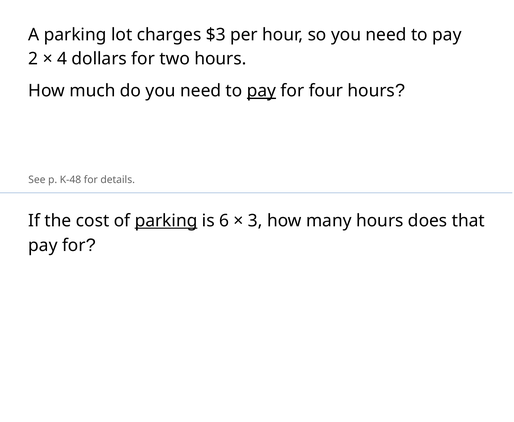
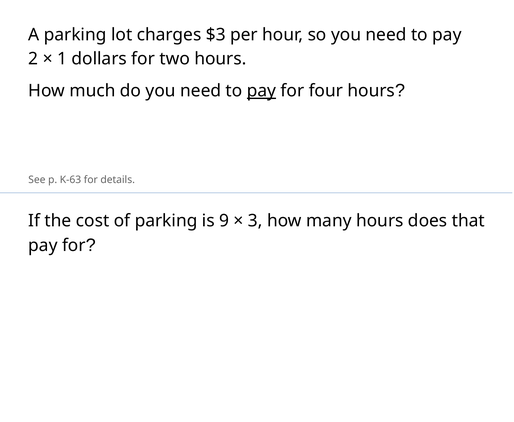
4: 4 -> 1
K-48: K-48 -> K-63
parking at (166, 220) underline: present -> none
6: 6 -> 9
